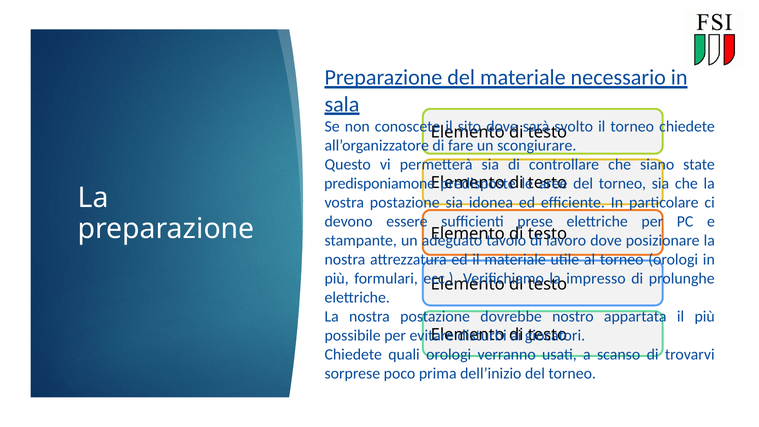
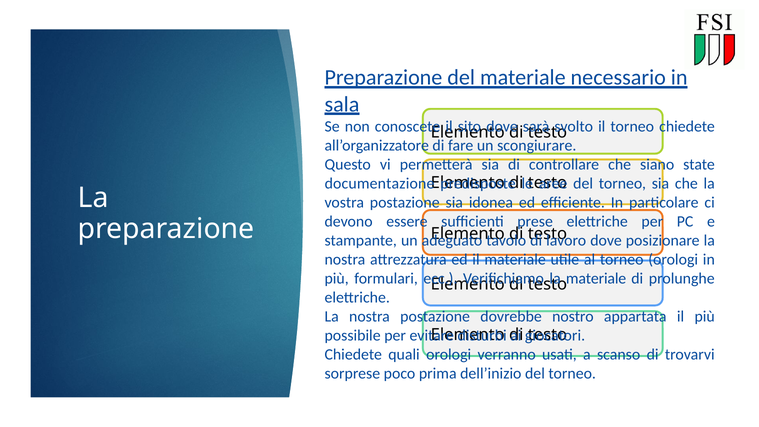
predisponiamone: predisponiamone -> documentazione
impresso at (596, 278): impresso -> materiale
